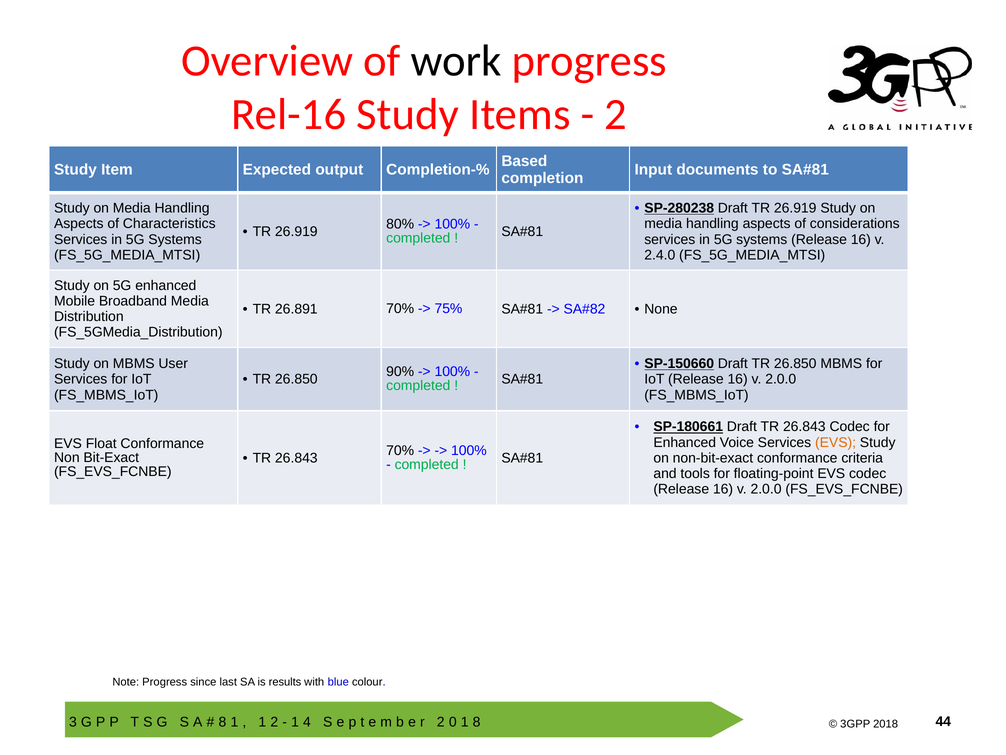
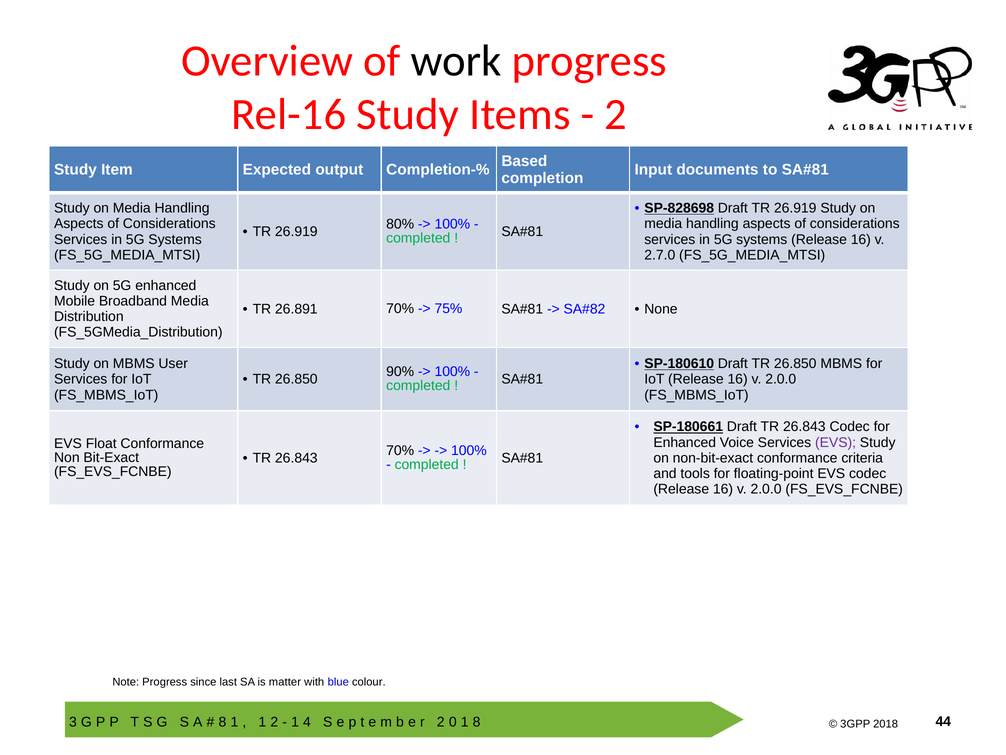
SP-280238: SP-280238 -> SP-828698
Characteristics at (169, 224): Characteristics -> Considerations
2.4.0: 2.4.0 -> 2.7.0
SP-150660: SP-150660 -> SP-180610
EVS at (836, 442) colour: orange -> purple
results: results -> matter
